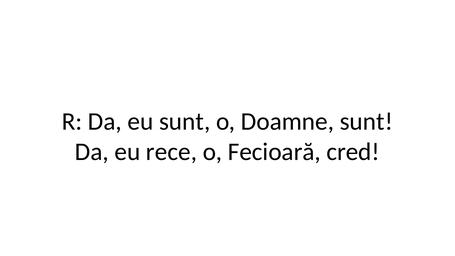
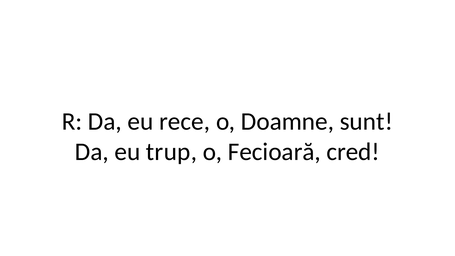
eu sunt: sunt -> rece
rece: rece -> trup
